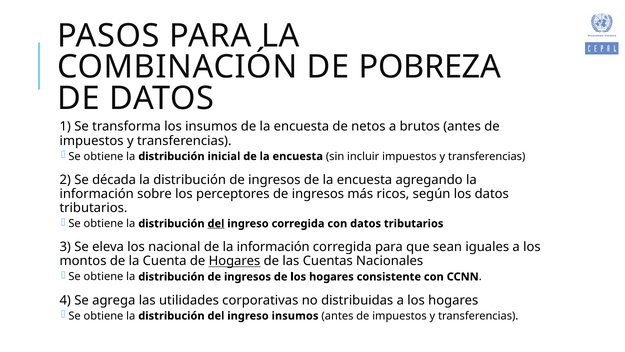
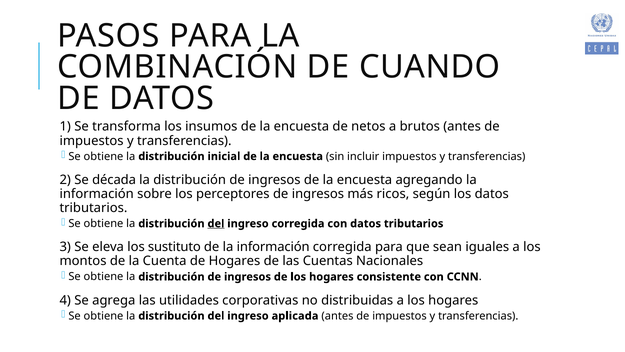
POBREZA: POBREZA -> CUANDO
nacional: nacional -> sustituto
Hogares at (234, 261) underline: present -> none
ingreso insumos: insumos -> aplicada
